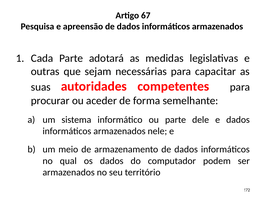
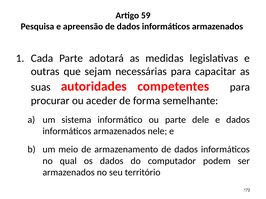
67: 67 -> 59
